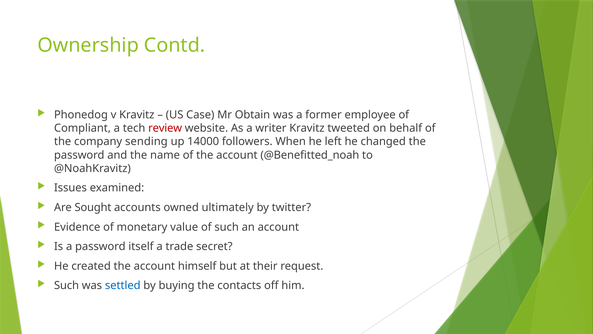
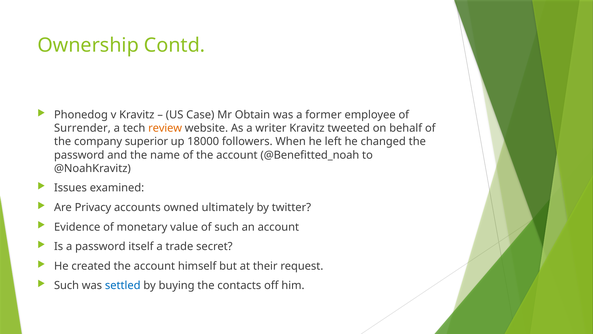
Compliant: Compliant -> Surrender
review colour: red -> orange
sending: sending -> superior
14000: 14000 -> 18000
Sought: Sought -> Privacy
